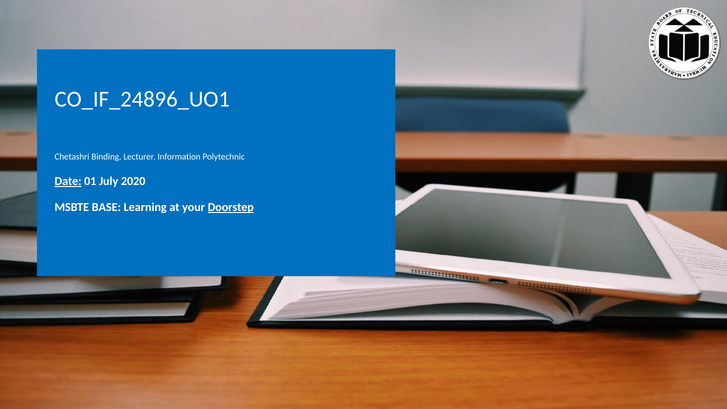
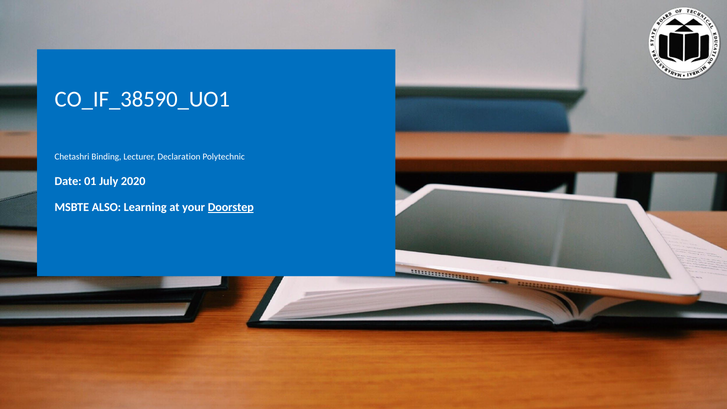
CO_IF_24896_UO1: CO_IF_24896_UO1 -> CO_IF_38590_UO1
Information: Information -> Declaration
Date underline: present -> none
BASE: BASE -> ALSO
